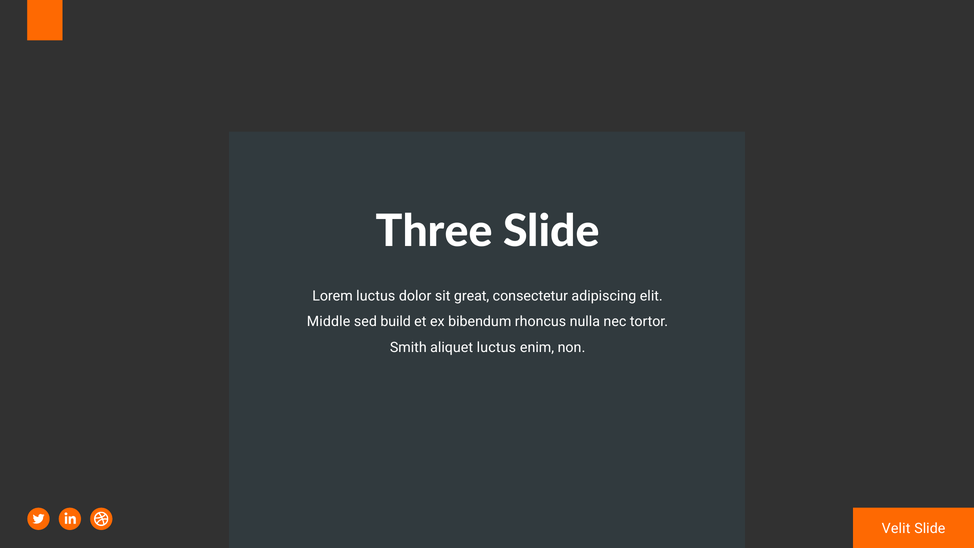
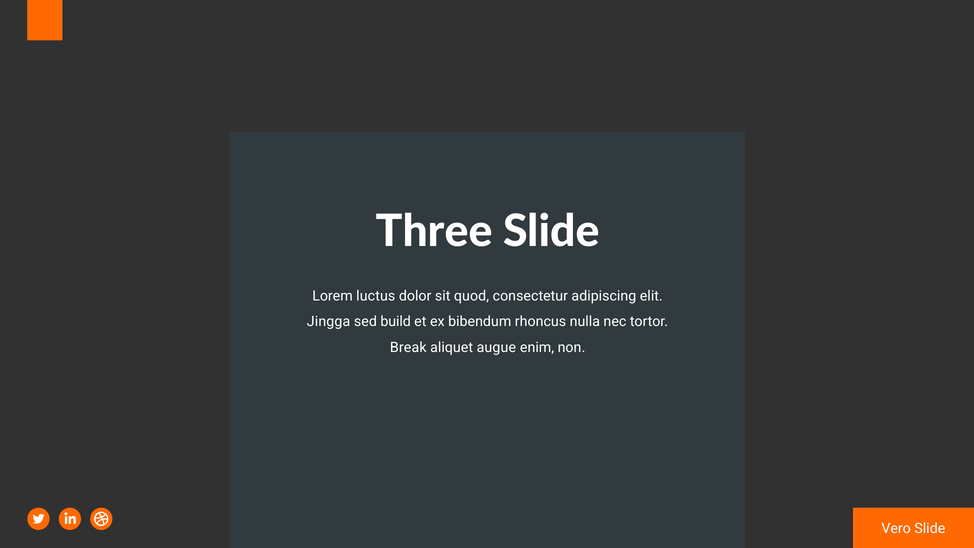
great: great -> quod
Middle: Middle -> Jingga
Smith: Smith -> Break
aliquet luctus: luctus -> augue
Velit: Velit -> Vero
